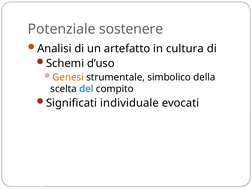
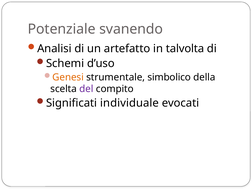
sostenere: sostenere -> svanendo
cultura: cultura -> talvolta
del colour: blue -> purple
